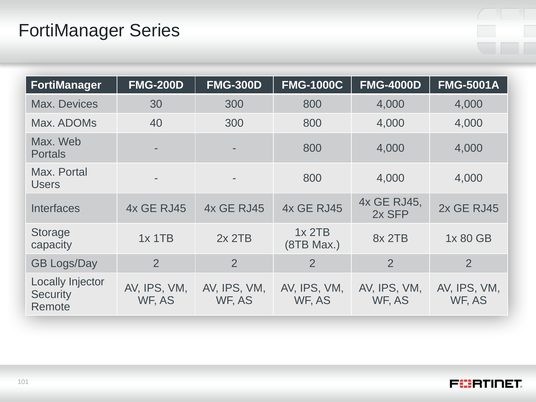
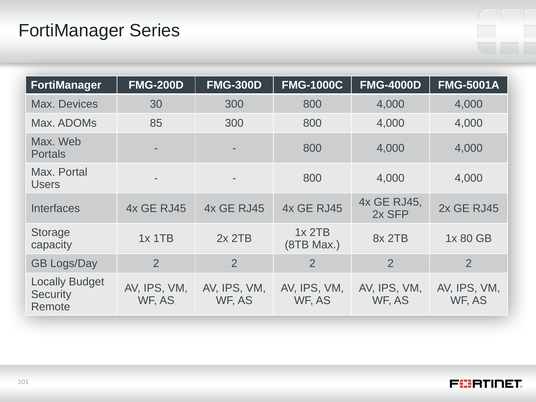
40: 40 -> 85
Injector: Injector -> Budget
